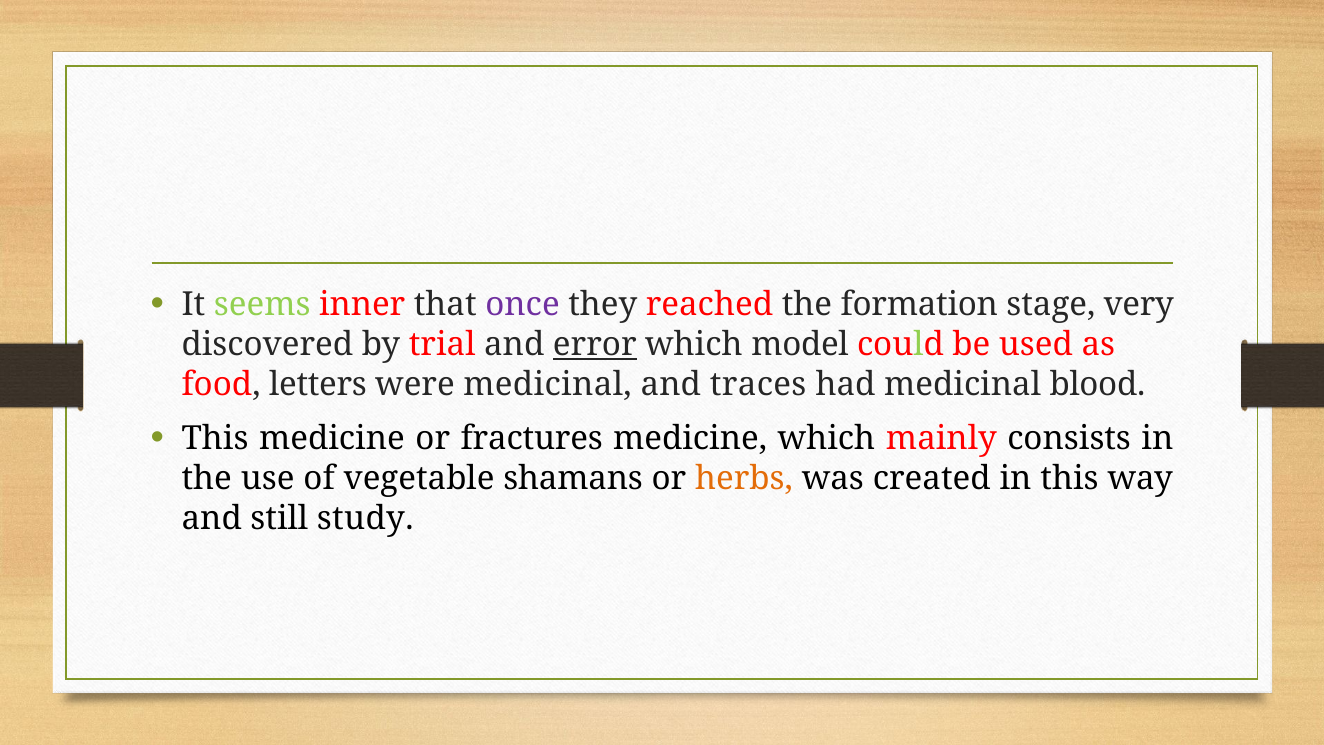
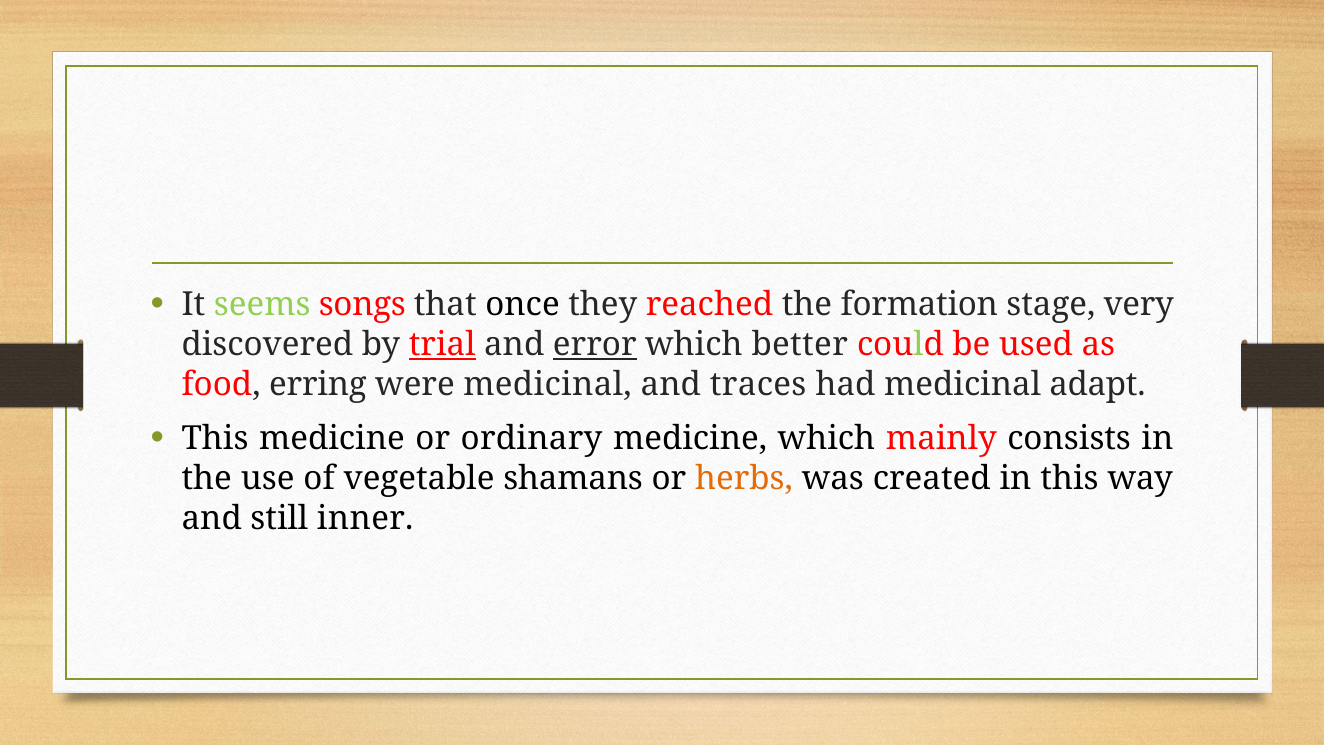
inner: inner -> songs
once colour: purple -> black
trial underline: none -> present
model: model -> better
letters: letters -> erring
blood: blood -> adapt
fractures: fractures -> ordinary
study: study -> inner
